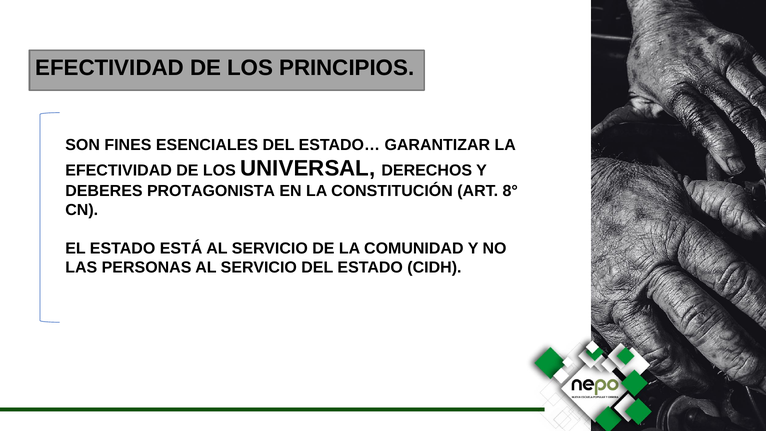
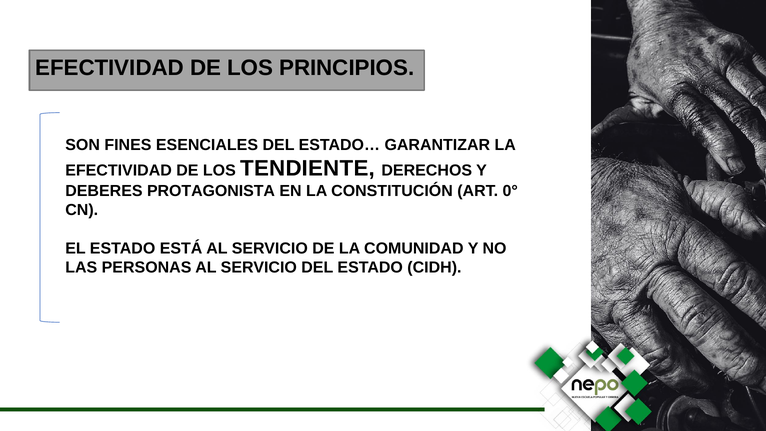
UNIVERSAL: UNIVERSAL -> TENDIENTE
8°: 8° -> 0°
